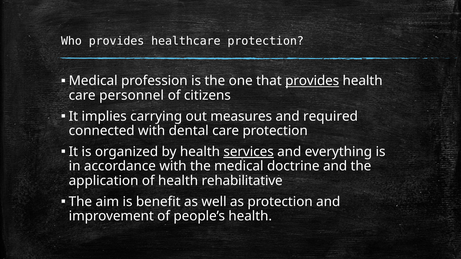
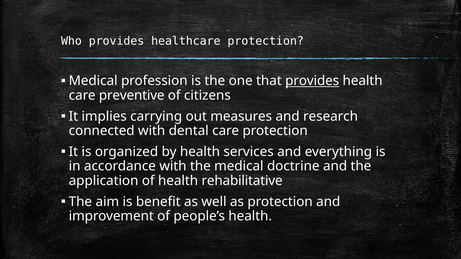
personnel: personnel -> preventive
required: required -> research
services underline: present -> none
